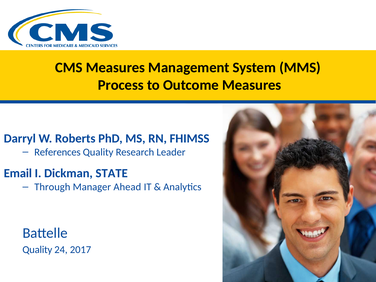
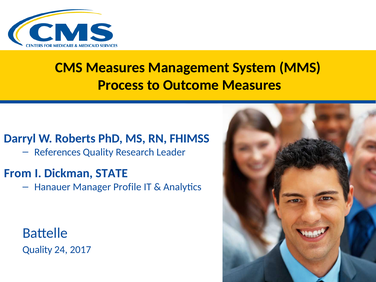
Email: Email -> From
Through: Through -> Hanauer
Ahead: Ahead -> Profile
